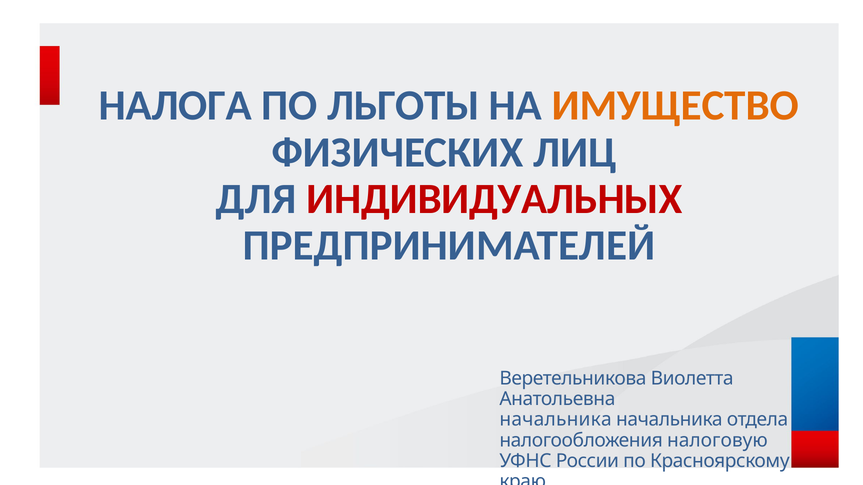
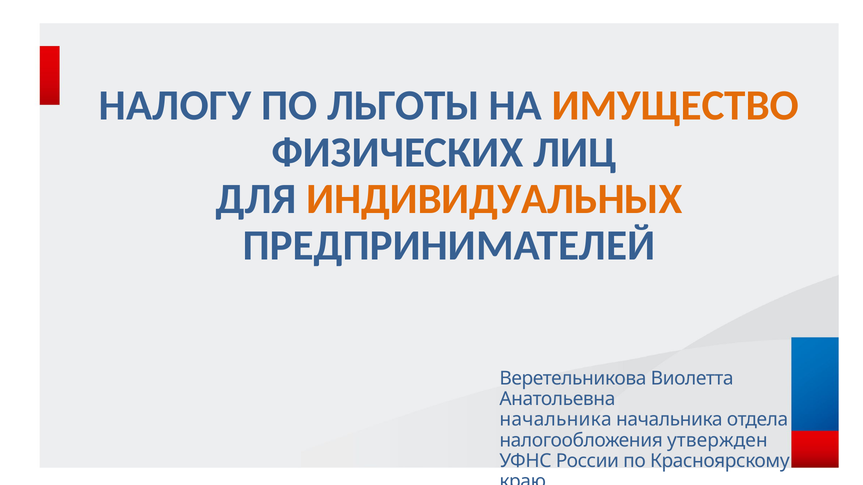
НАЛОГА: НАЛОГА -> НАЛОГУ
ИНДИВИДУАЛЬНЫХ colour: red -> orange
налоговую: налоговую -> утвержден
